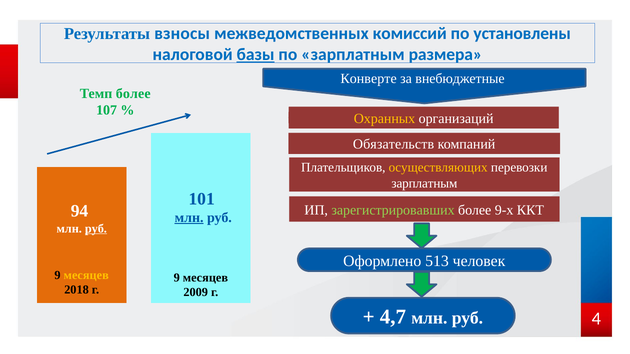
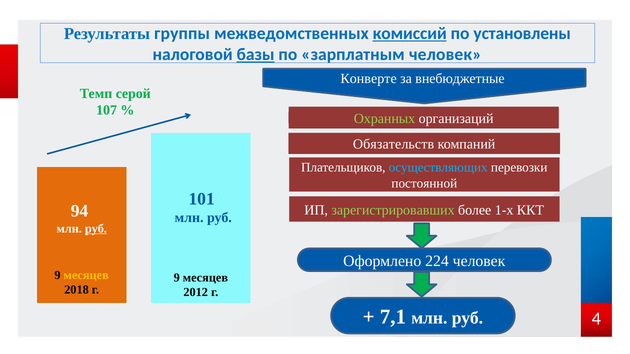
взносы: взносы -> группы
комиссий underline: none -> present
зарплатным размера: размера -> человек
Темп более: более -> серой
Охранных colour: yellow -> light green
осуществляющих colour: yellow -> light blue
зарплатным at (424, 183): зарплатным -> постоянной
9-х: 9-х -> 1-х
млн at (189, 218) underline: present -> none
513: 513 -> 224
2009: 2009 -> 2012
4,7: 4,7 -> 7,1
